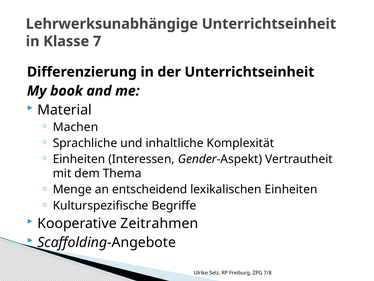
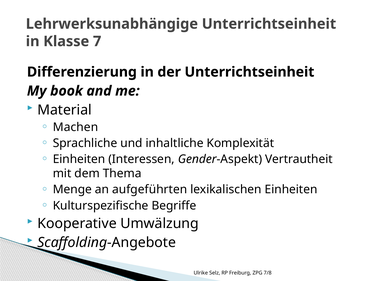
entscheidend: entscheidend -> aufgeführten
Zeitrahmen: Zeitrahmen -> Umwälzung
